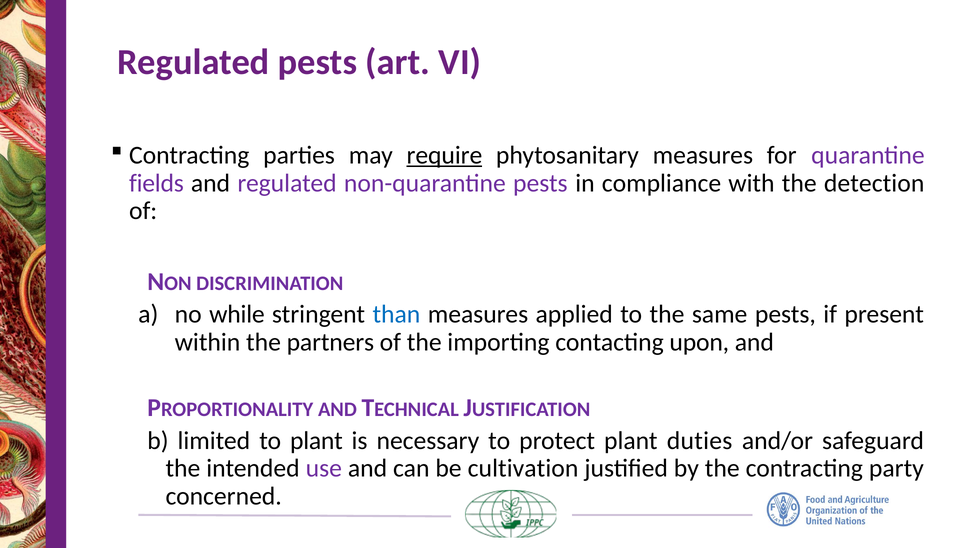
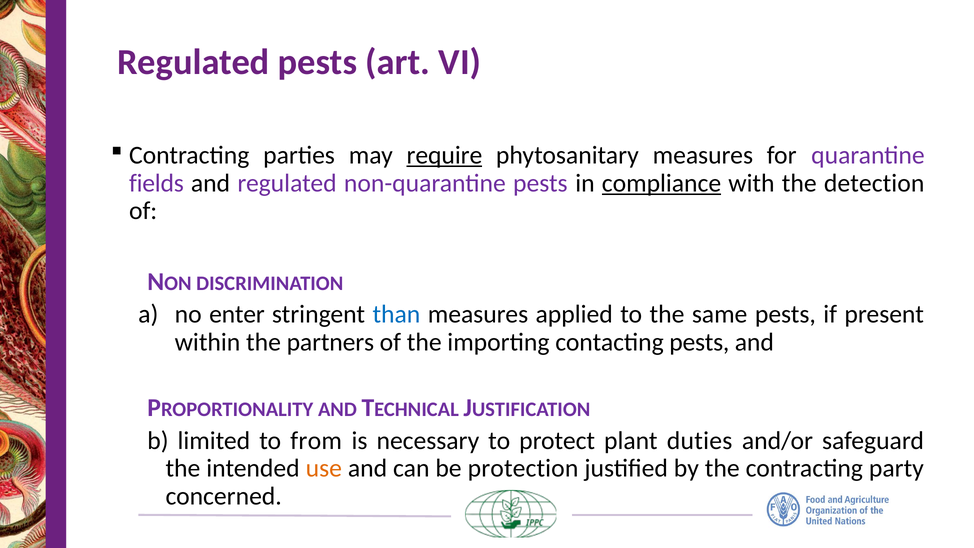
compliance underline: none -> present
while: while -> enter
contacting upon: upon -> pests
to plant: plant -> from
use colour: purple -> orange
cultivation: cultivation -> protection
